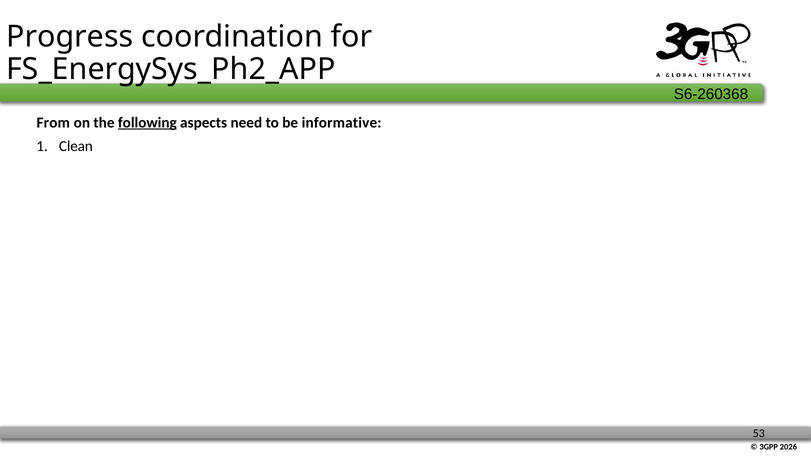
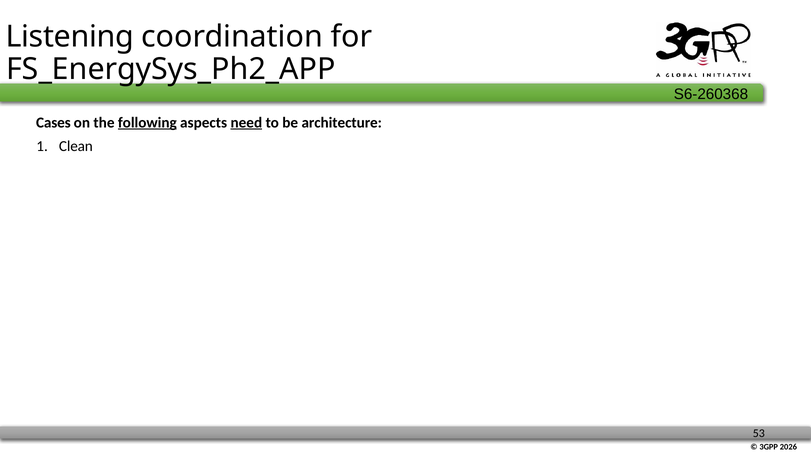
Progress: Progress -> Listening
From: From -> Cases
need underline: none -> present
informative: informative -> architecture
